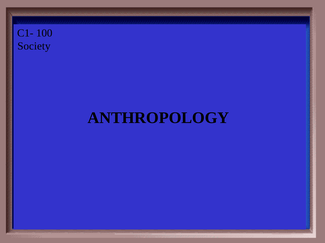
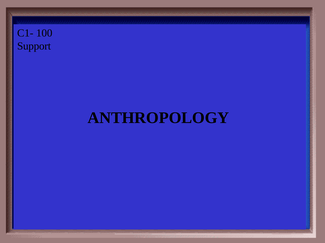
Society: Society -> Support
